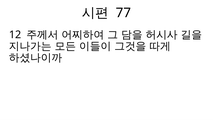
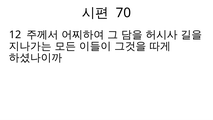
77: 77 -> 70
